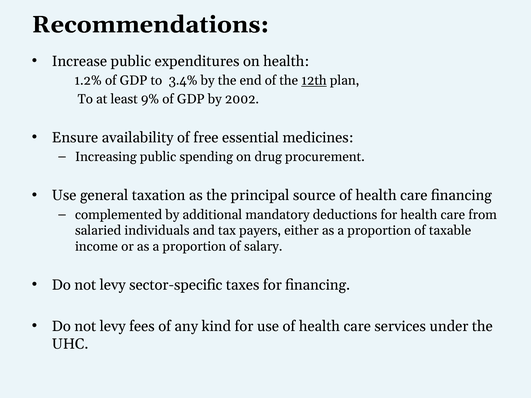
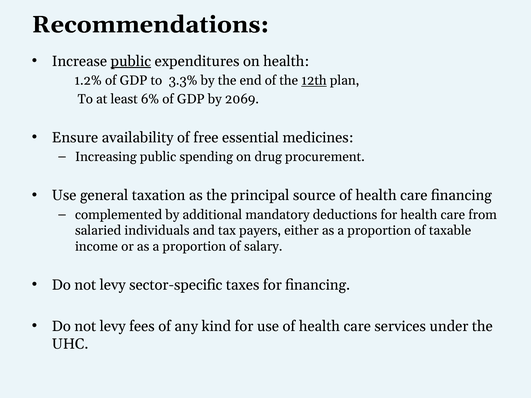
public at (131, 61) underline: none -> present
3.4%: 3.4% -> 3.3%
9%: 9% -> 6%
2002: 2002 -> 2069
